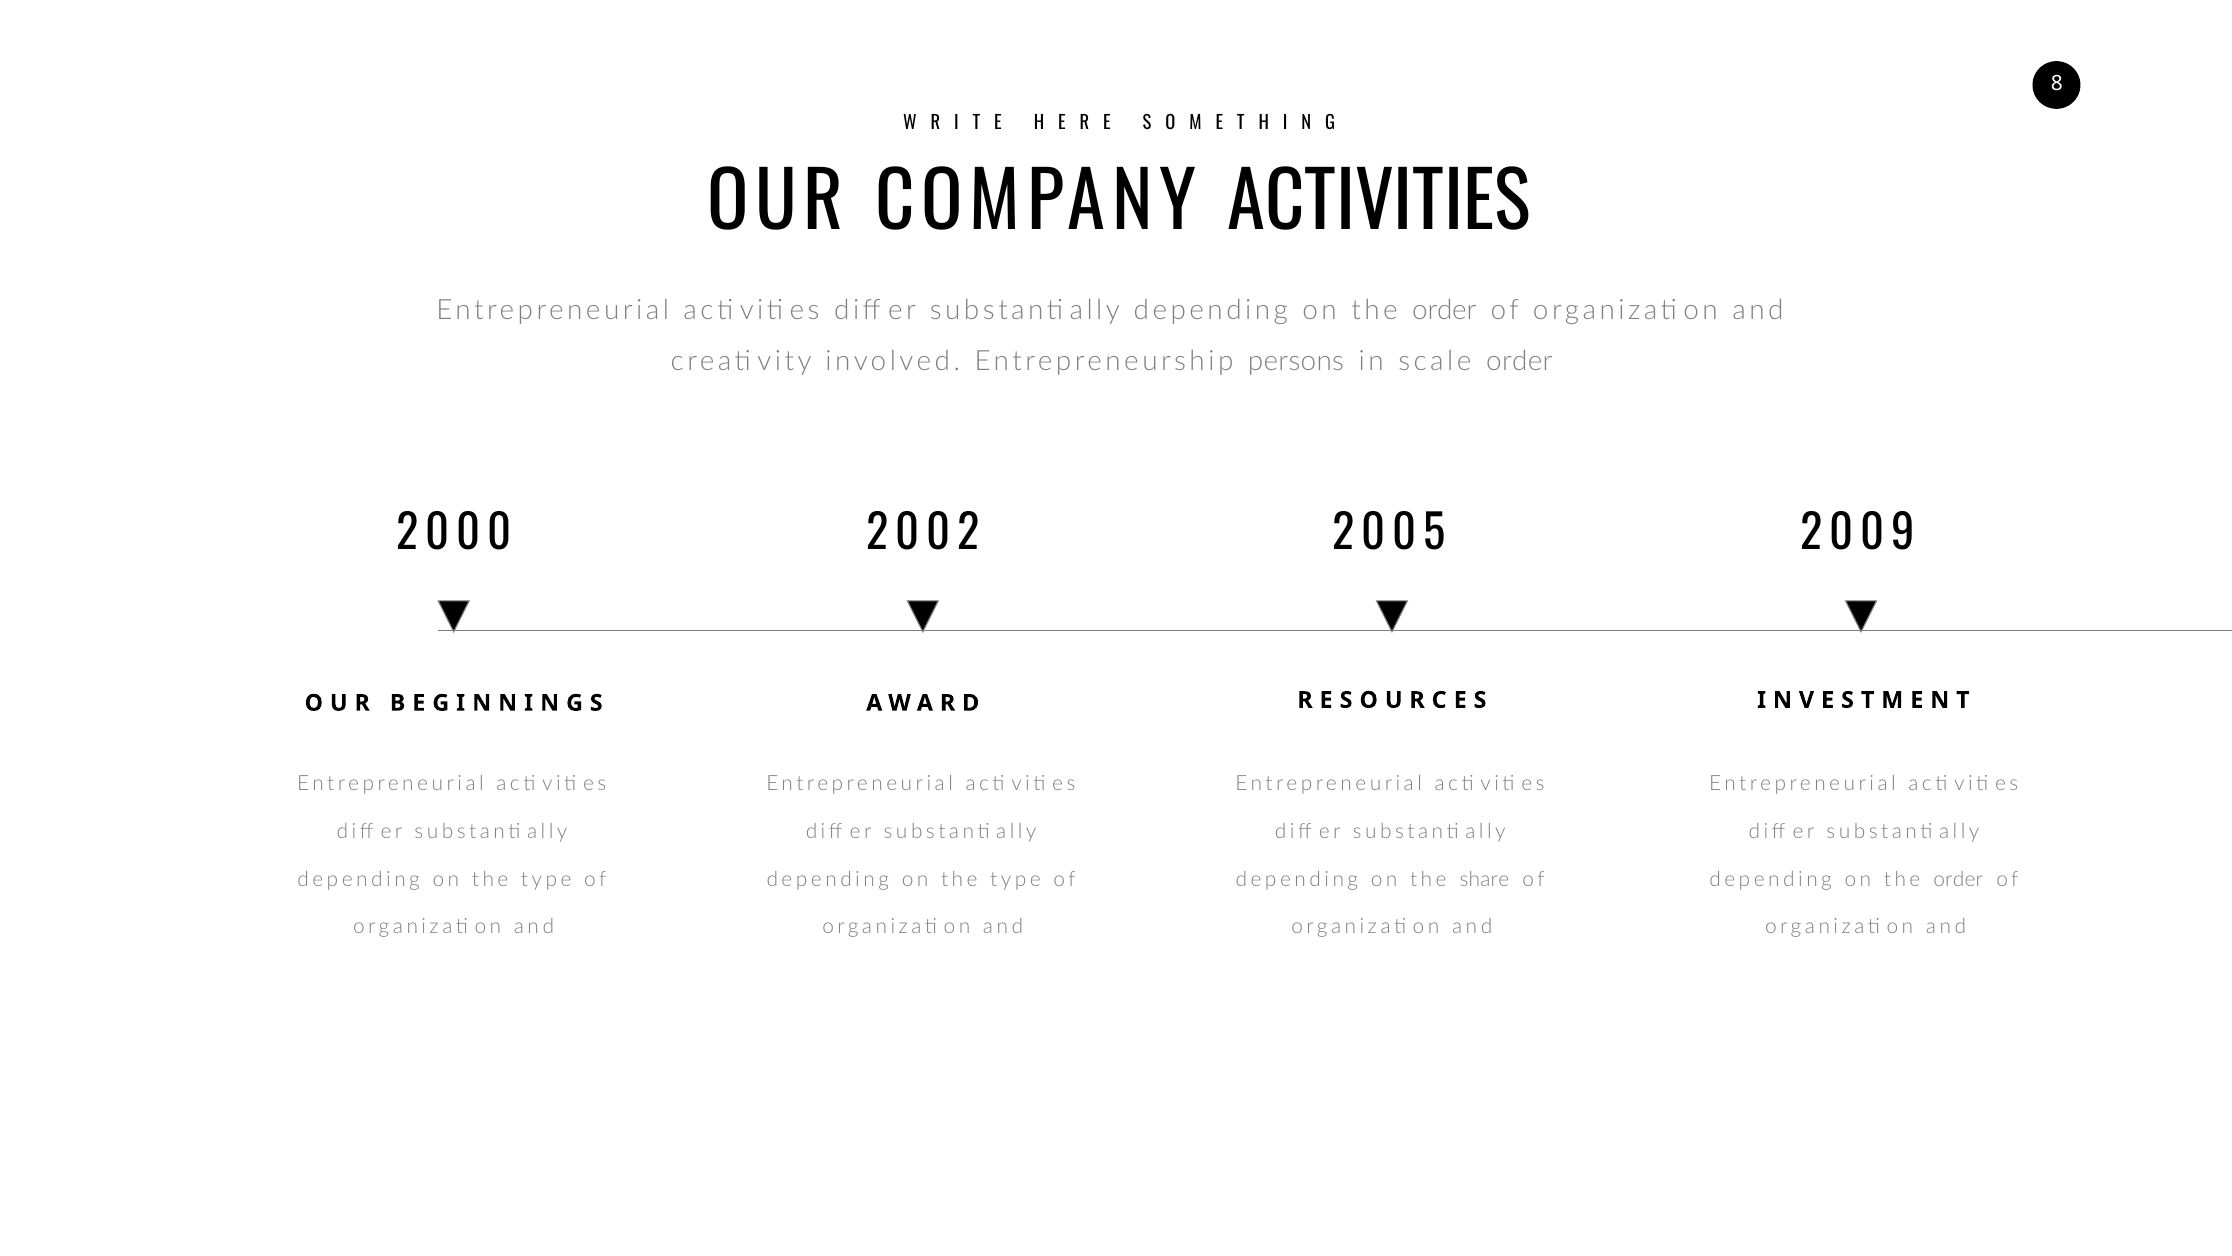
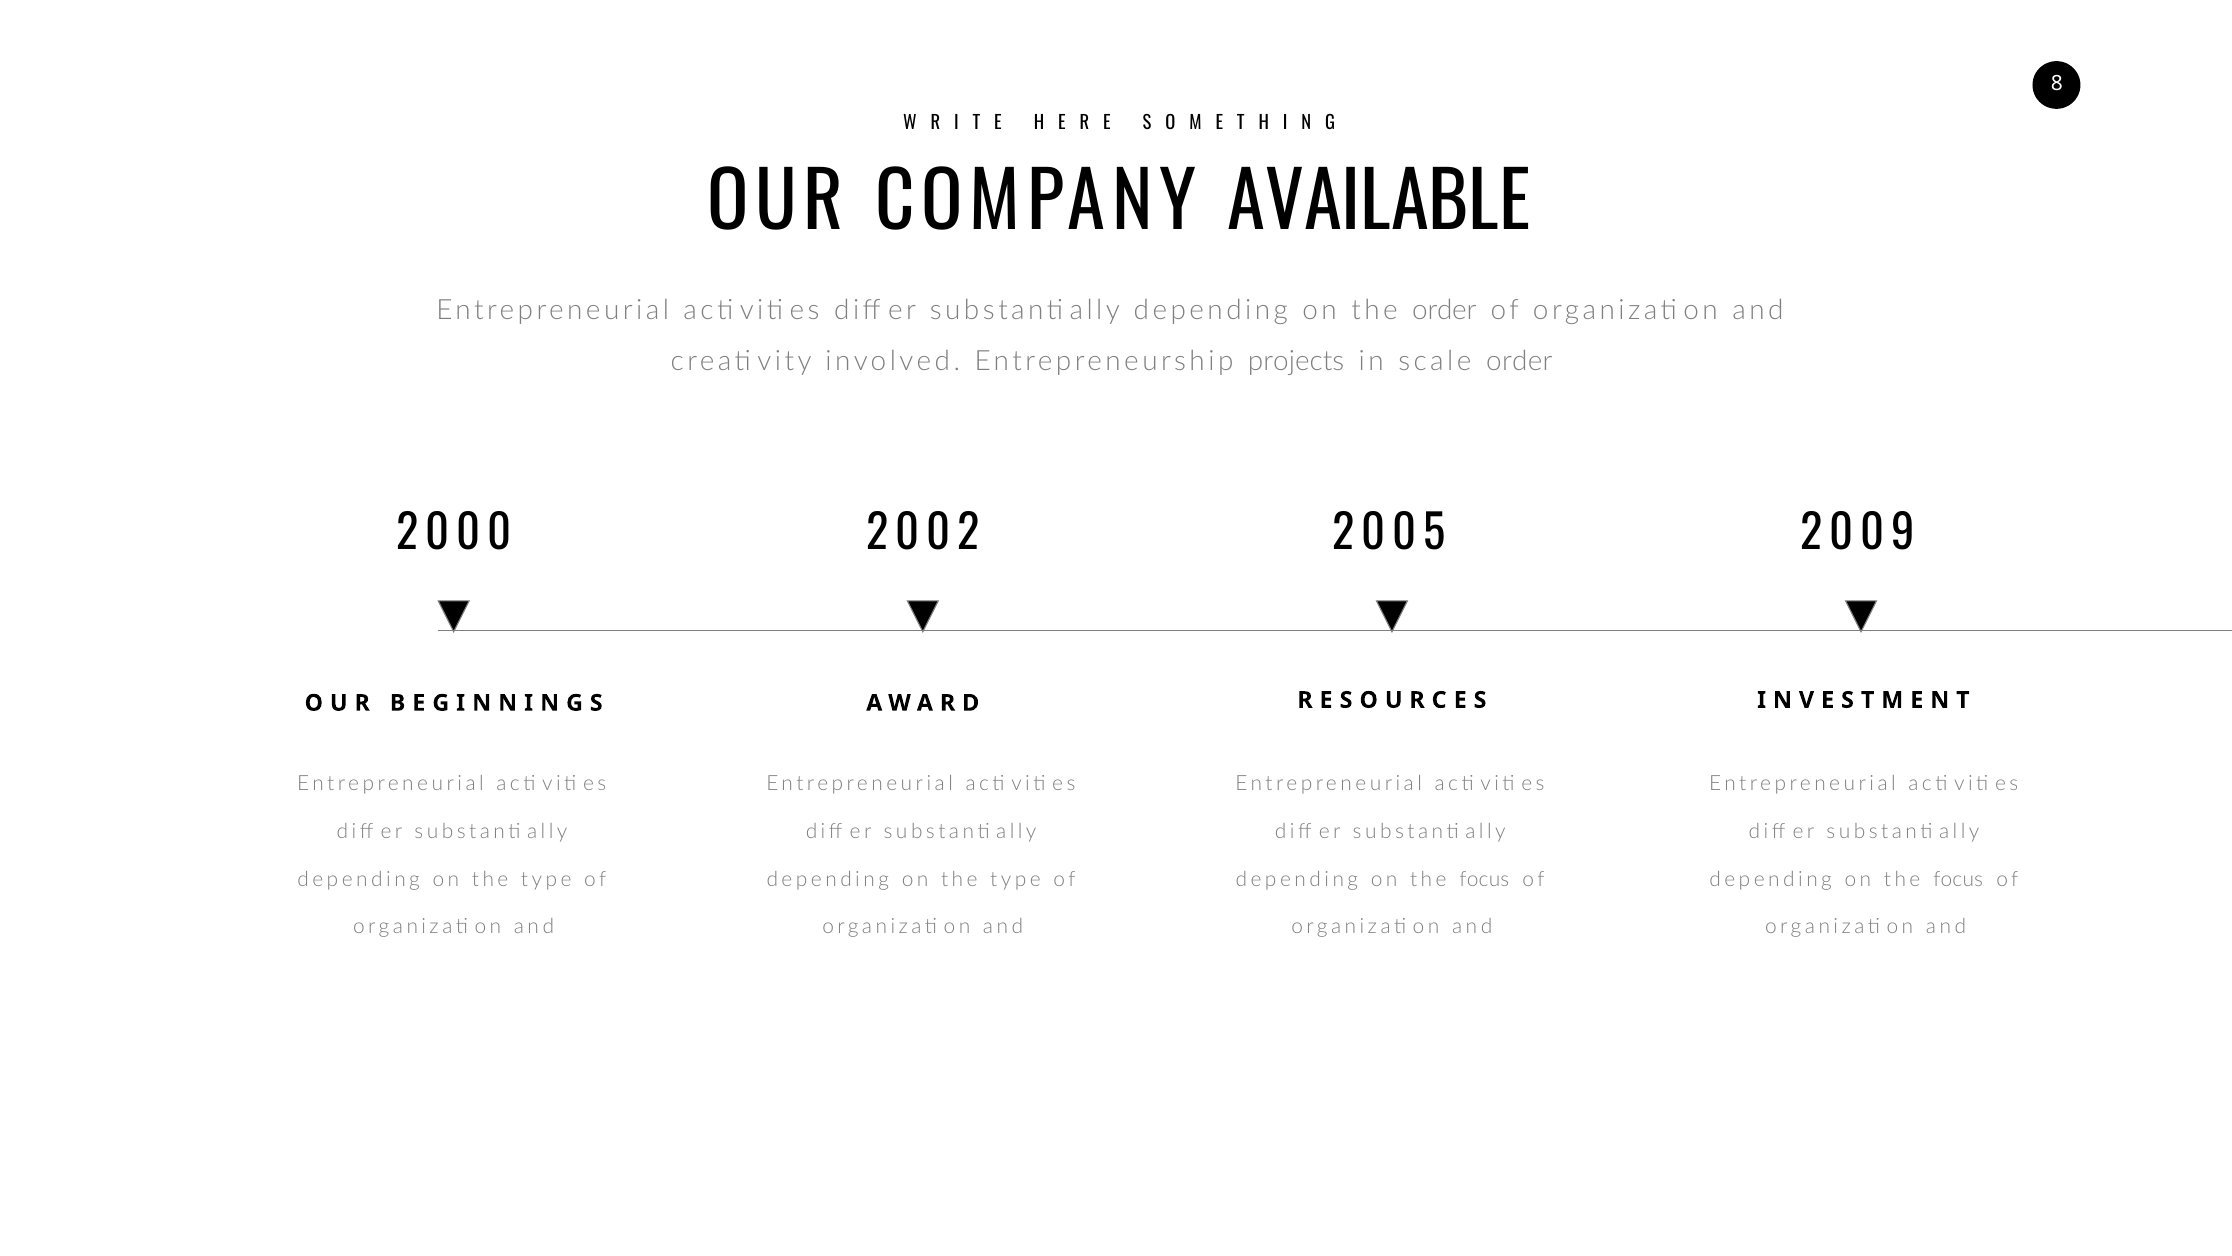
COMPANY ACTIVITIES: ACTIVITIES -> AVAILABLE
persons: persons -> projects
share at (1484, 879): share -> focus
order at (1958, 879): order -> focus
